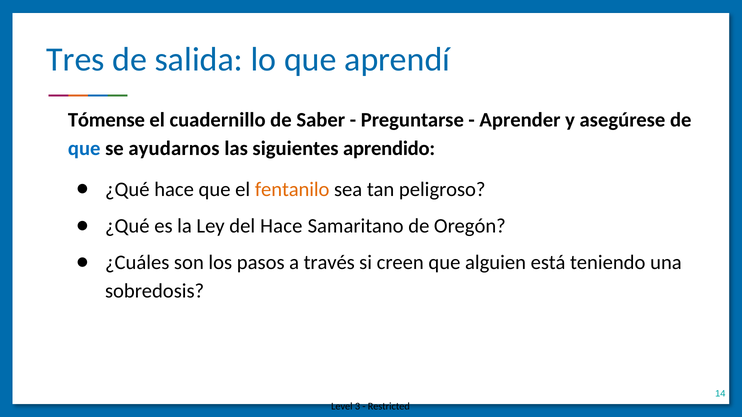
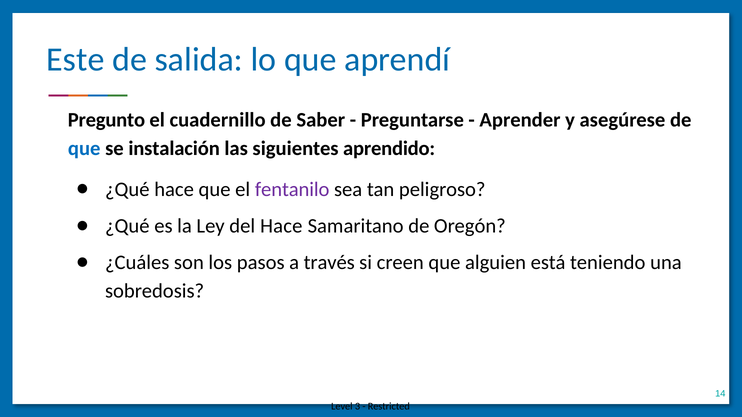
Tres: Tres -> Este
Tómense: Tómense -> Pregunto
ayudarnos: ayudarnos -> instalación
fentanilo colour: orange -> purple
